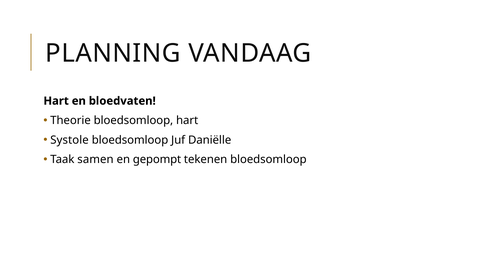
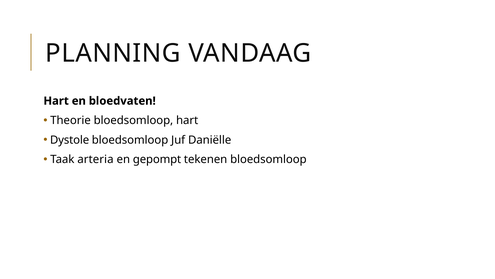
Systole: Systole -> Dystole
samen: samen -> arteria
